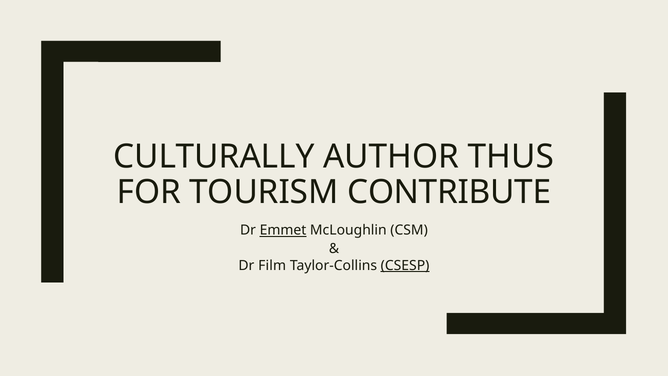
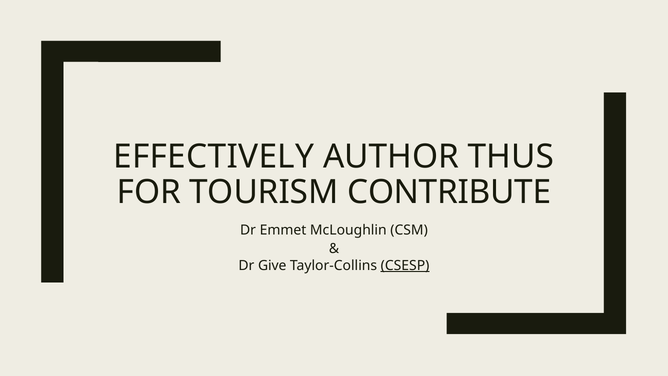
CULTURALLY: CULTURALLY -> EFFECTIVELY
Emmet underline: present -> none
Film: Film -> Give
